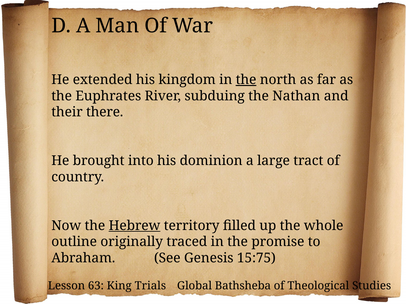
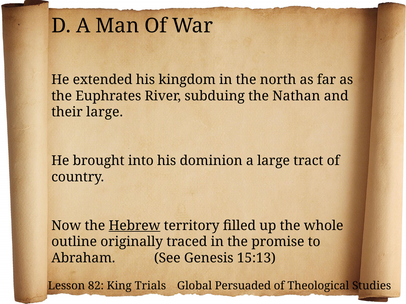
the at (246, 80) underline: present -> none
their there: there -> large
15:75: 15:75 -> 15:13
63: 63 -> 82
Bathsheba: Bathsheba -> Persuaded
